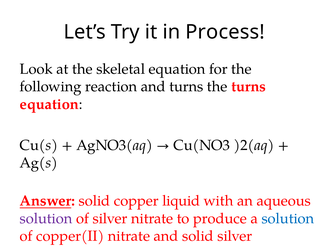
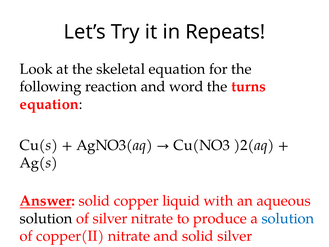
Process: Process -> Repeats
and turns: turns -> word
solution at (46, 218) colour: purple -> black
